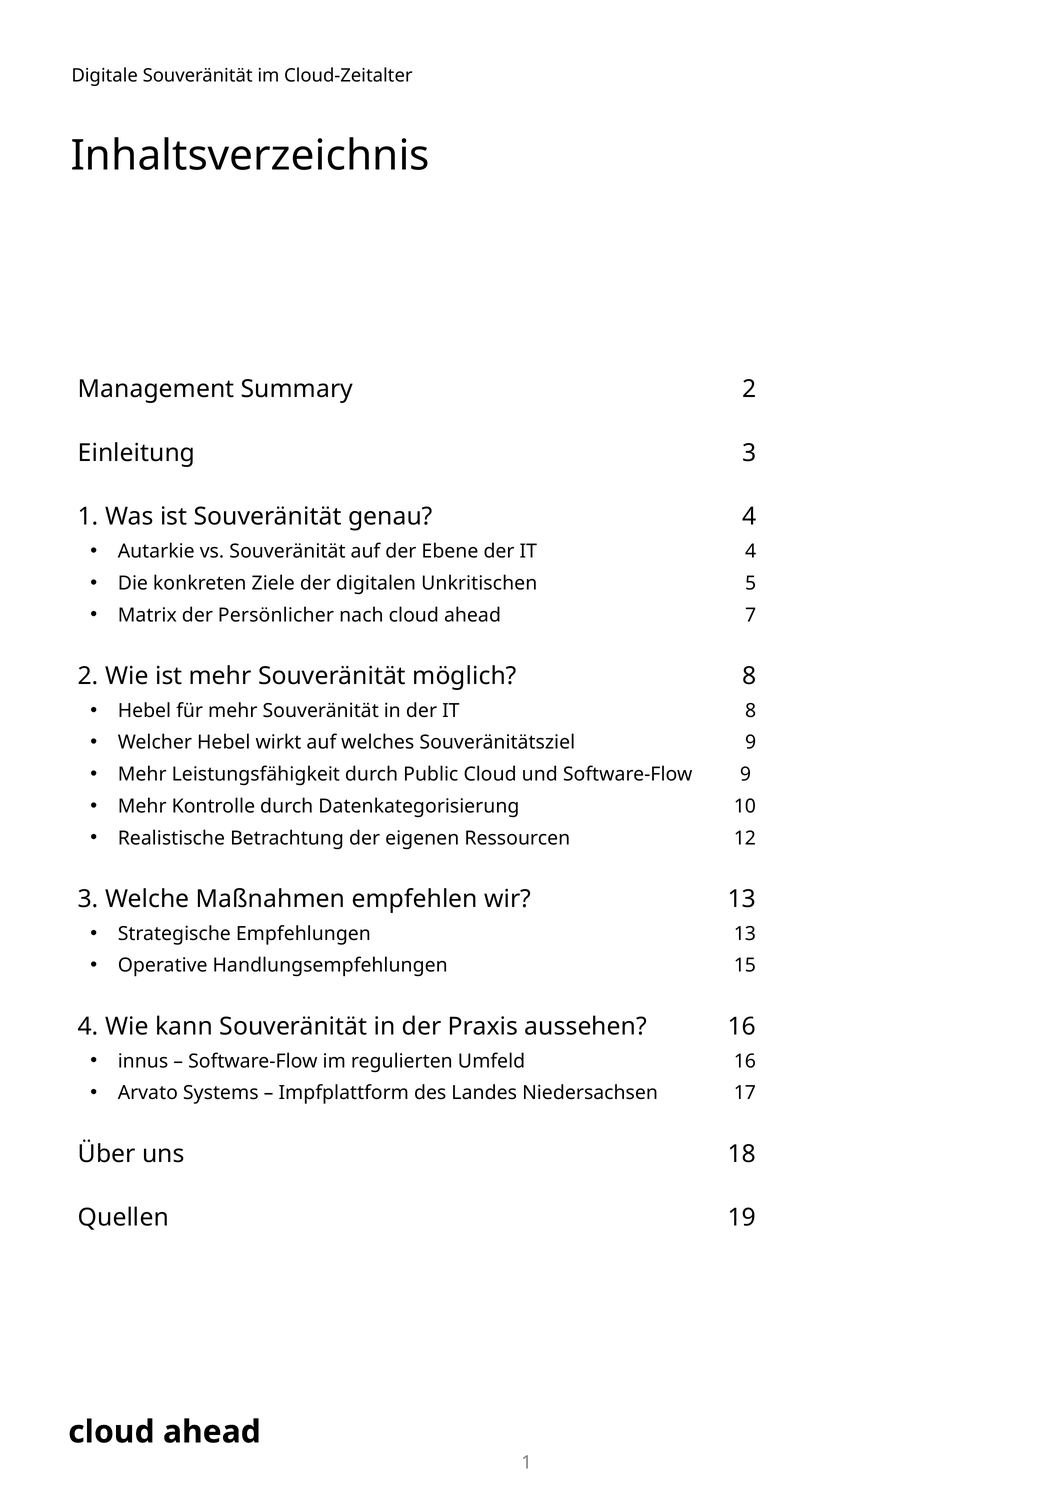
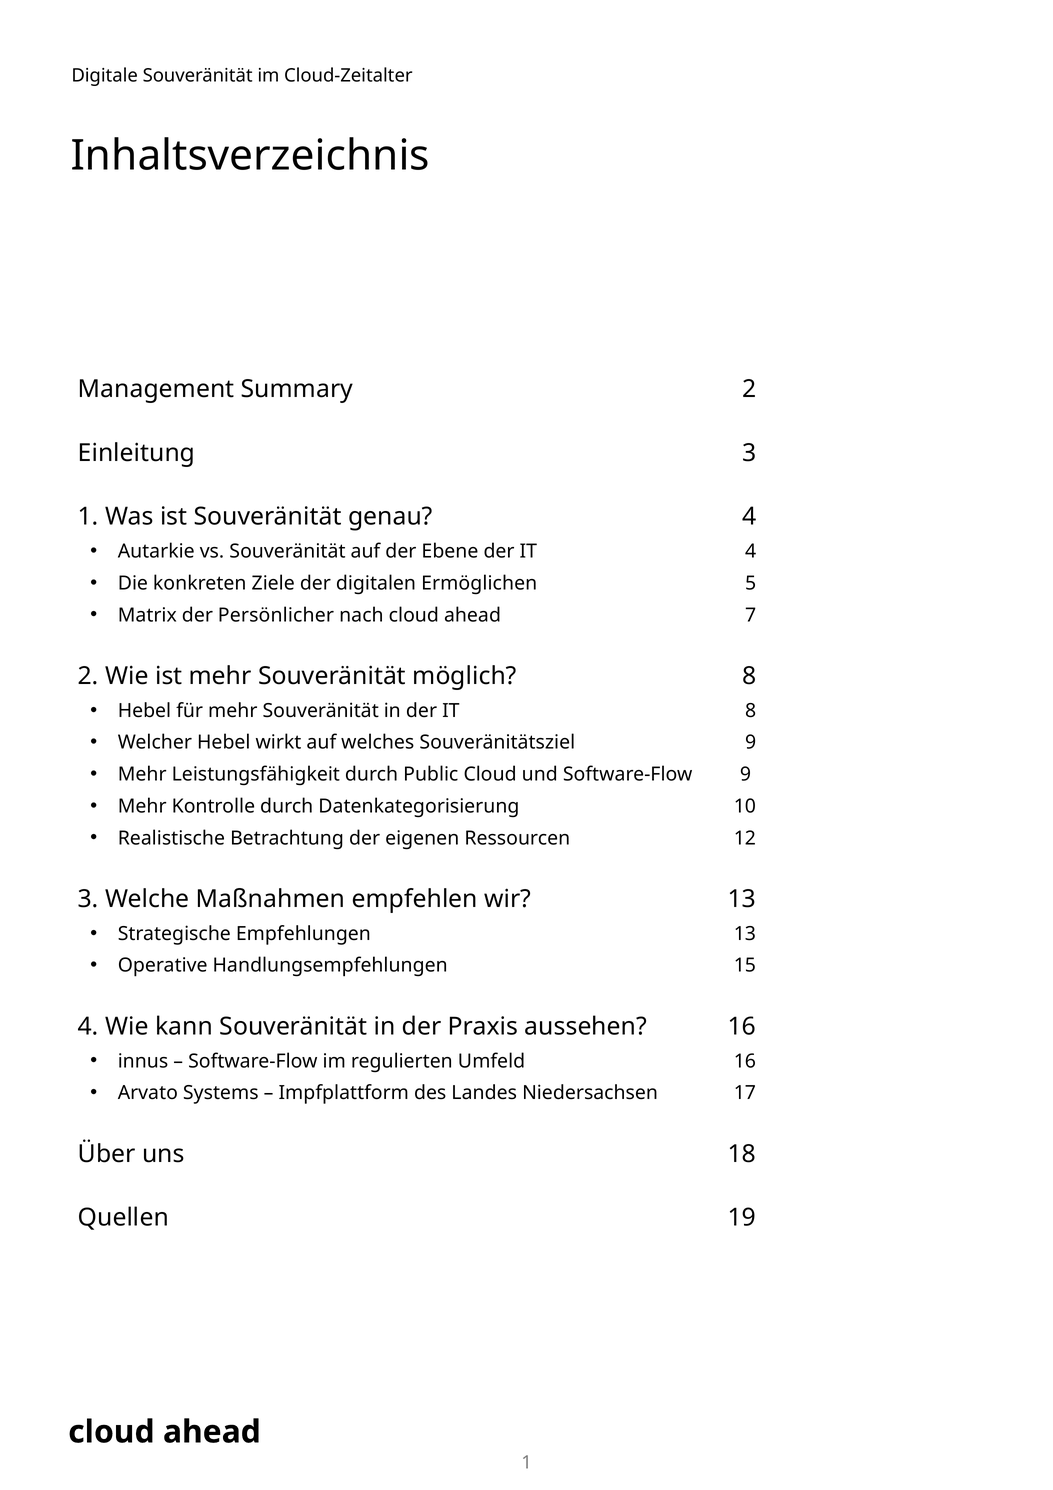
Unkritischen: Unkritischen -> Ermöglichen
